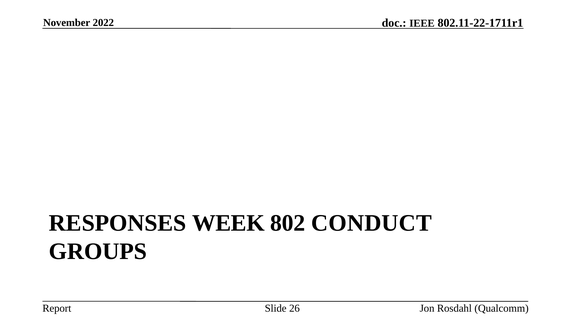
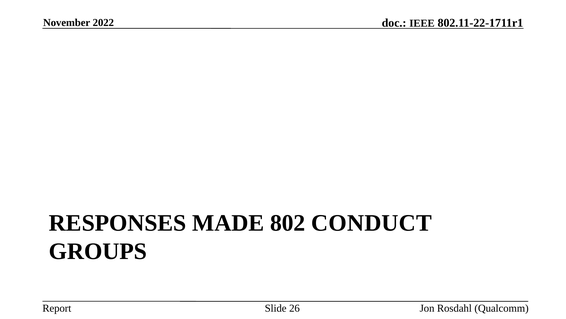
WEEK: WEEK -> MADE
